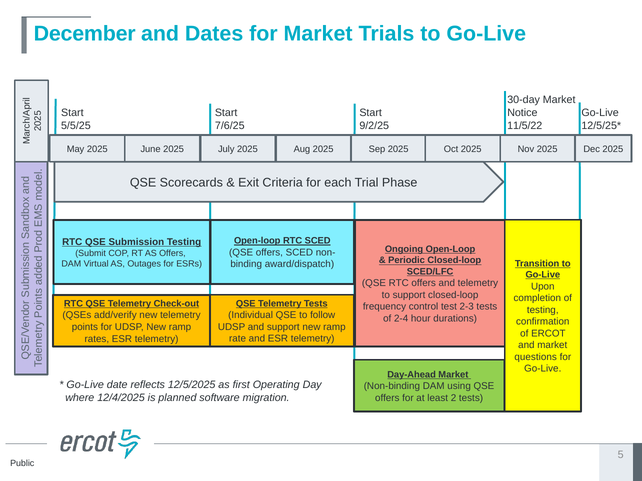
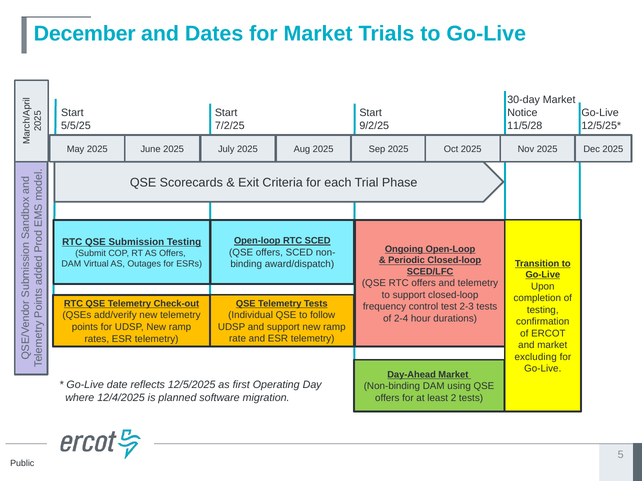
11/5/22: 11/5/22 -> 11/5/28
7/6/25: 7/6/25 -> 7/2/25
questions: questions -> excluding
